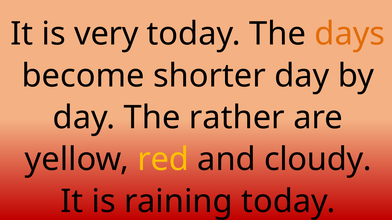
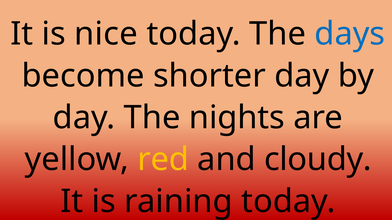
very: very -> nice
days colour: orange -> blue
rather: rather -> nights
